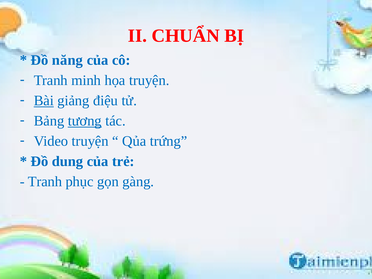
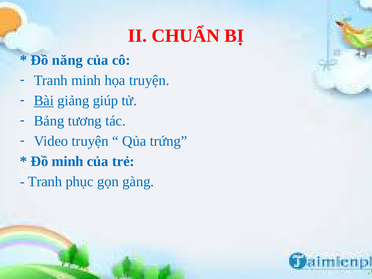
điệu: điệu -> giúp
tương underline: present -> none
Đồ dung: dung -> minh
